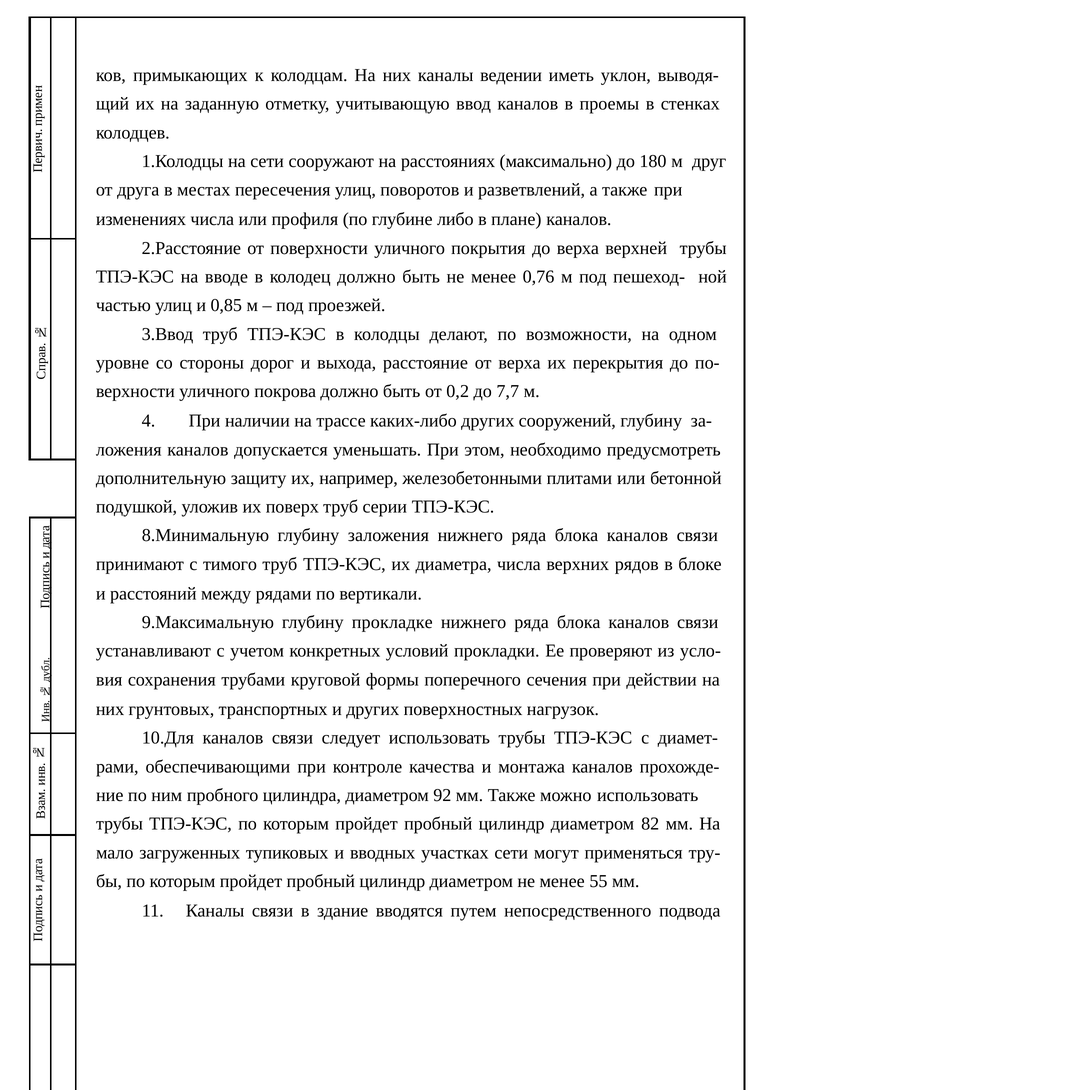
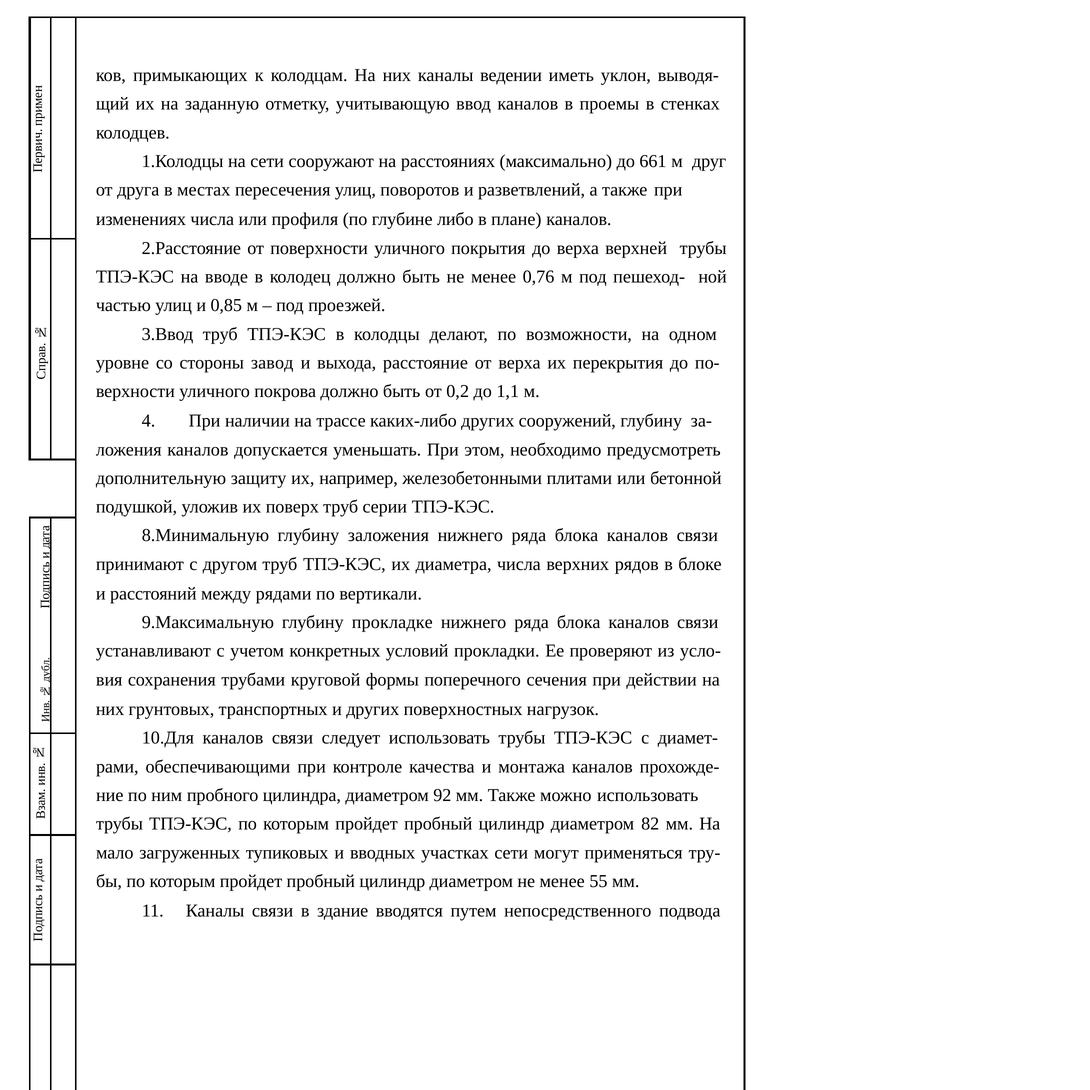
180: 180 -> 661
дорог: дорог -> завод
7,7: 7,7 -> 1,1
тимого: тимого -> другом
